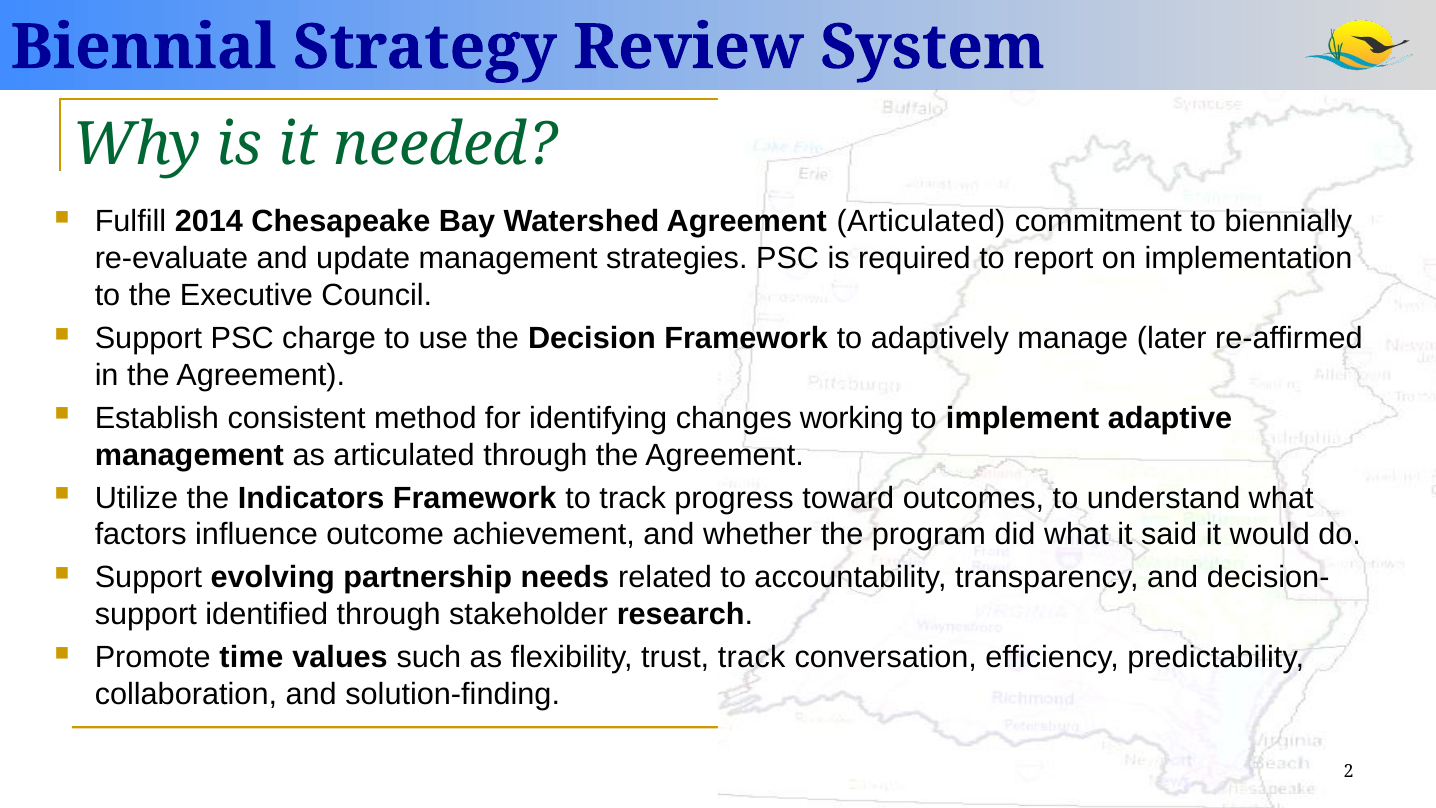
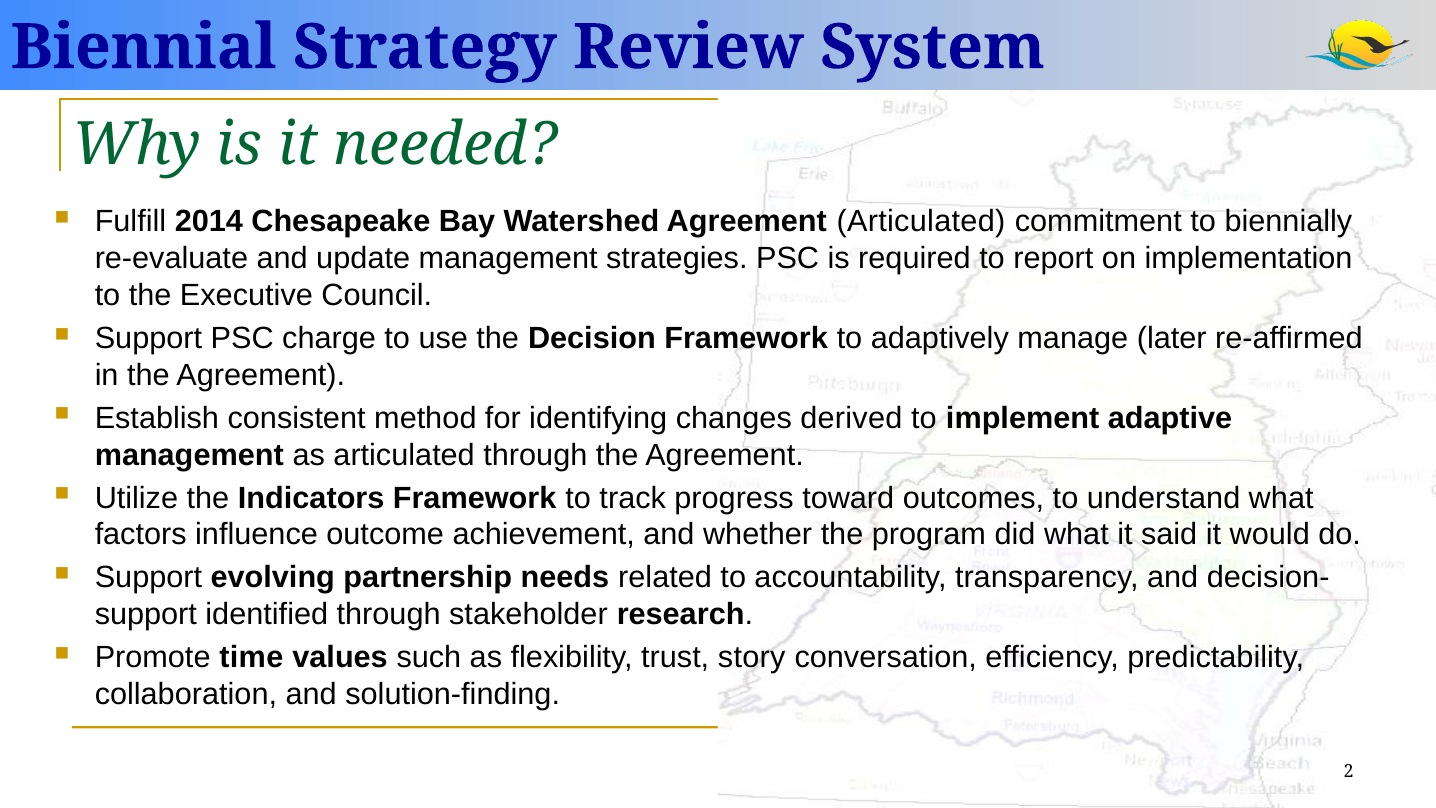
working: working -> derived
trust track: track -> story
